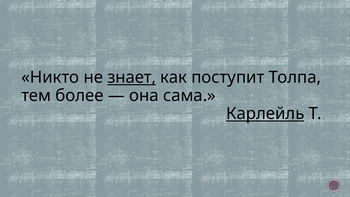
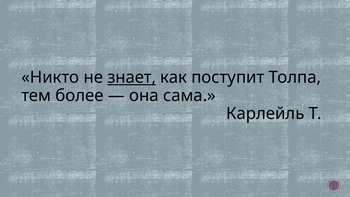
Карлейль underline: present -> none
